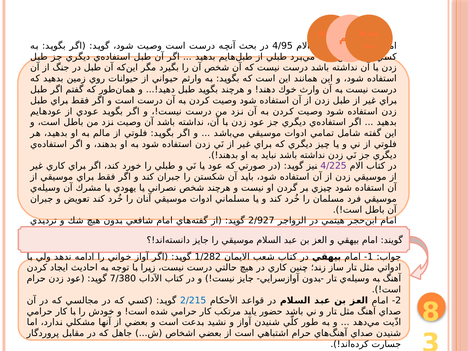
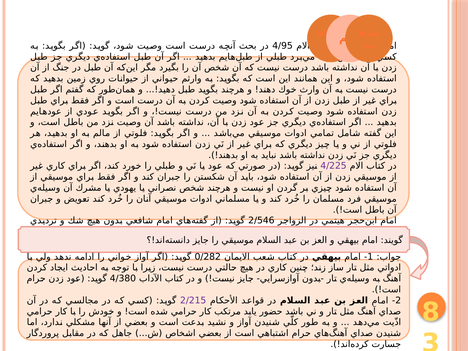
2/927: 2/927 -> 2/546
1/282: 1/282 -> 0/282
7/380: 7/380 -> 4/380
2/215 colour: blue -> purple
